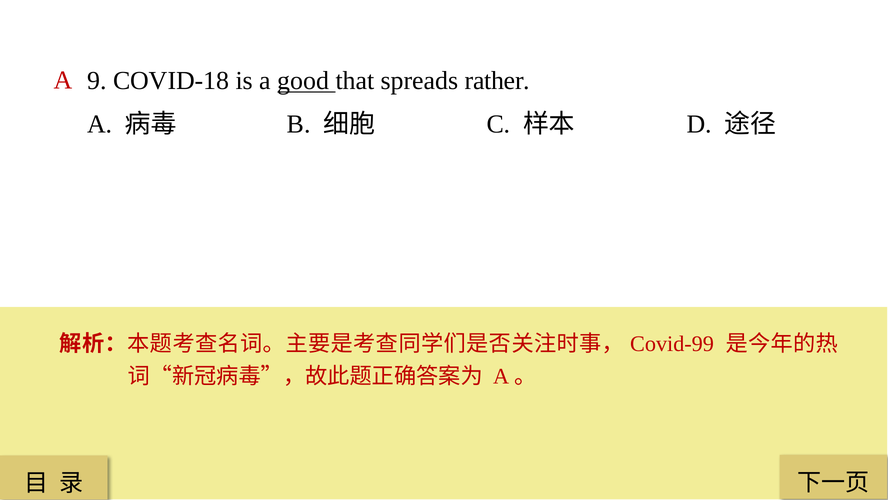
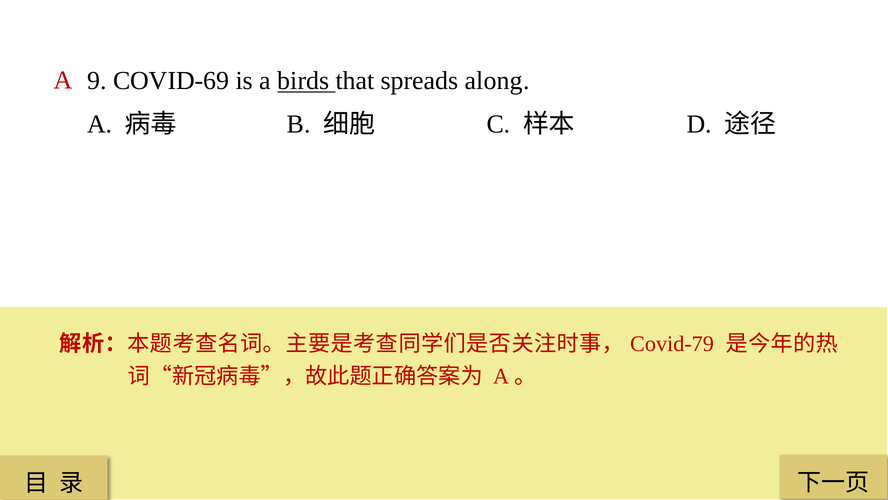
COVID-18: COVID-18 -> COVID-69
good: good -> birds
rather: rather -> along
Covid-99: Covid-99 -> Covid-79
